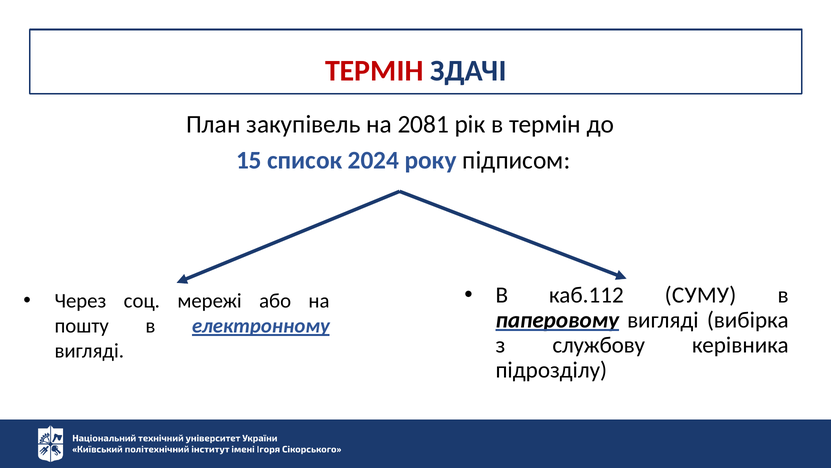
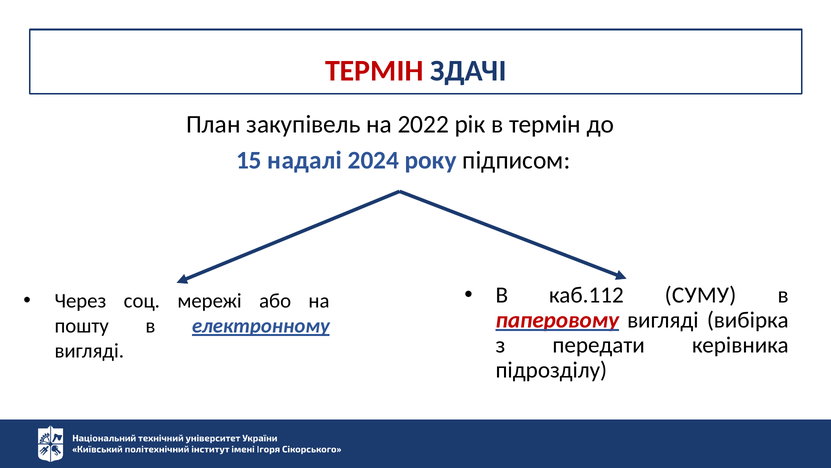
2081: 2081 -> 2022
список: список -> надалі
паперовому colour: black -> red
службову: службову -> передати
